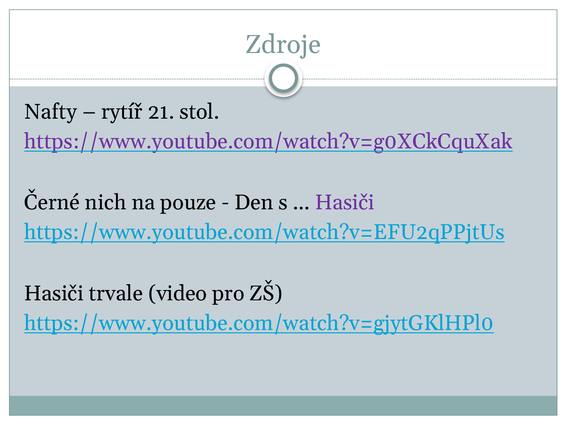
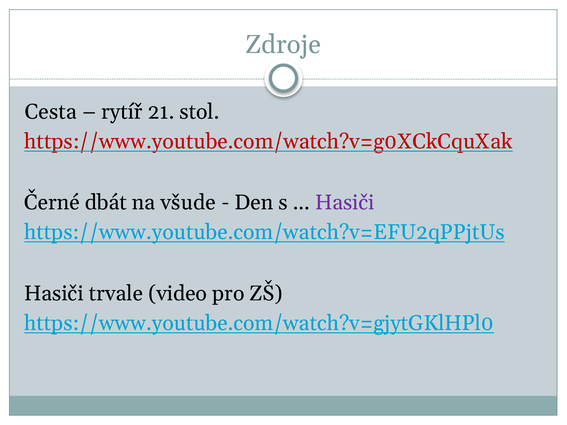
Nafty: Nafty -> Cesta
https://www.youtube.com/watch?v=g0XCkCquXak colour: purple -> red
nich: nich -> dbát
pouze: pouze -> všude
